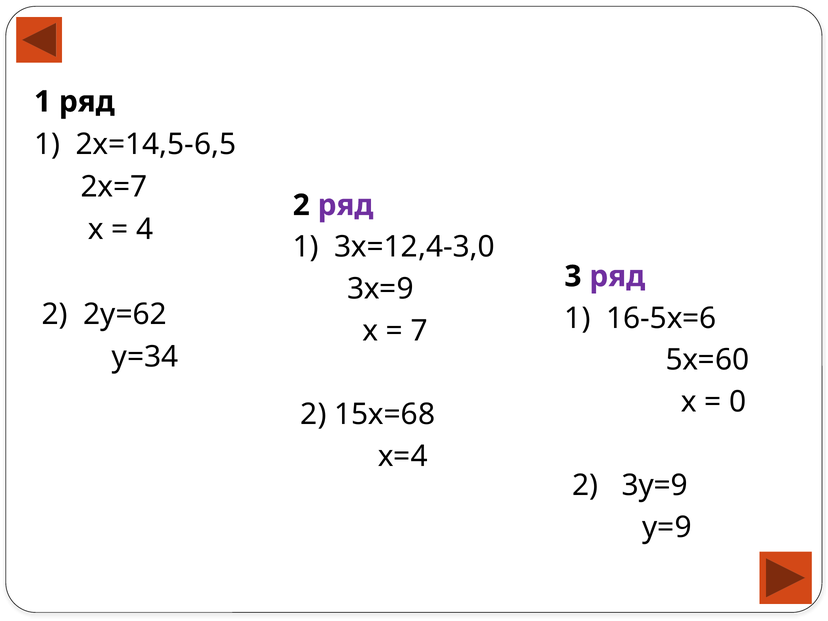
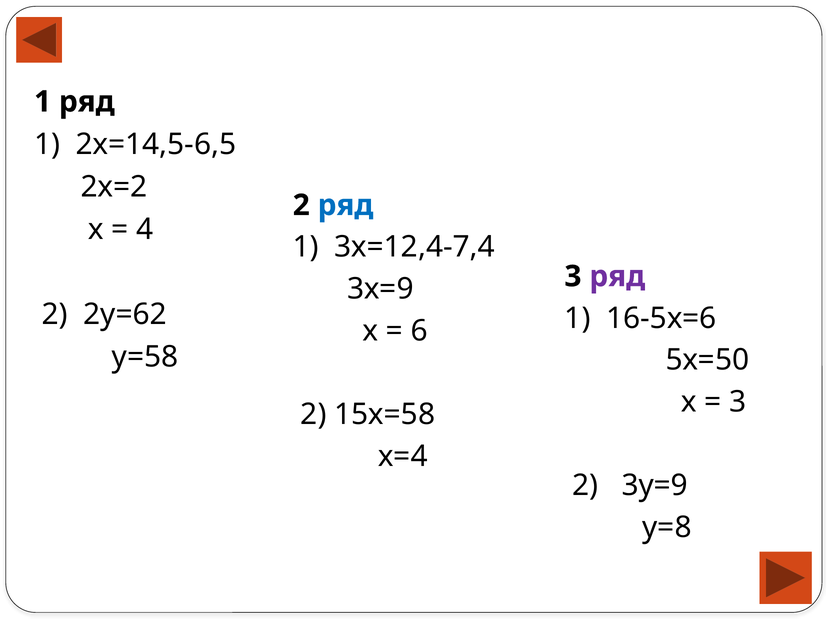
2х=7: 2х=7 -> 2х=2
ряд at (346, 205) colour: purple -> blue
3х=12,4-3,0: 3х=12,4-3,0 -> 3х=12,4-7,4
7: 7 -> 6
у=34: у=34 -> у=58
5х=60: 5х=60 -> 5х=50
0 at (738, 402): 0 -> 3
15х=68: 15х=68 -> 15х=58
у=9: у=9 -> у=8
